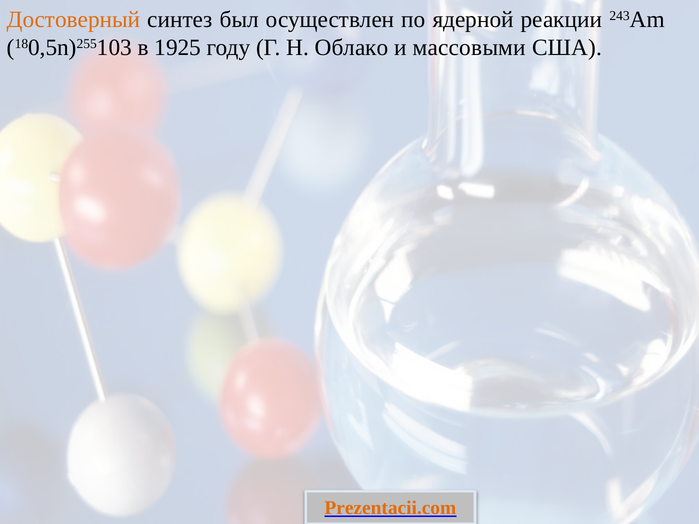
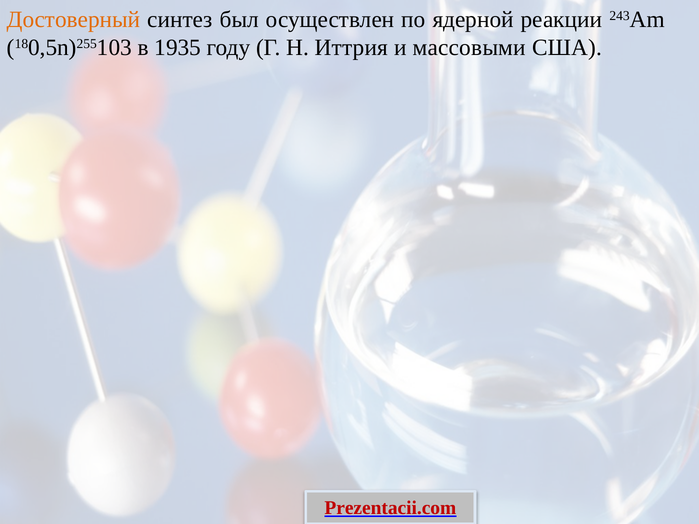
1925: 1925 -> 1935
Облако: Облако -> Иттрия
Prezentacii.com colour: orange -> red
